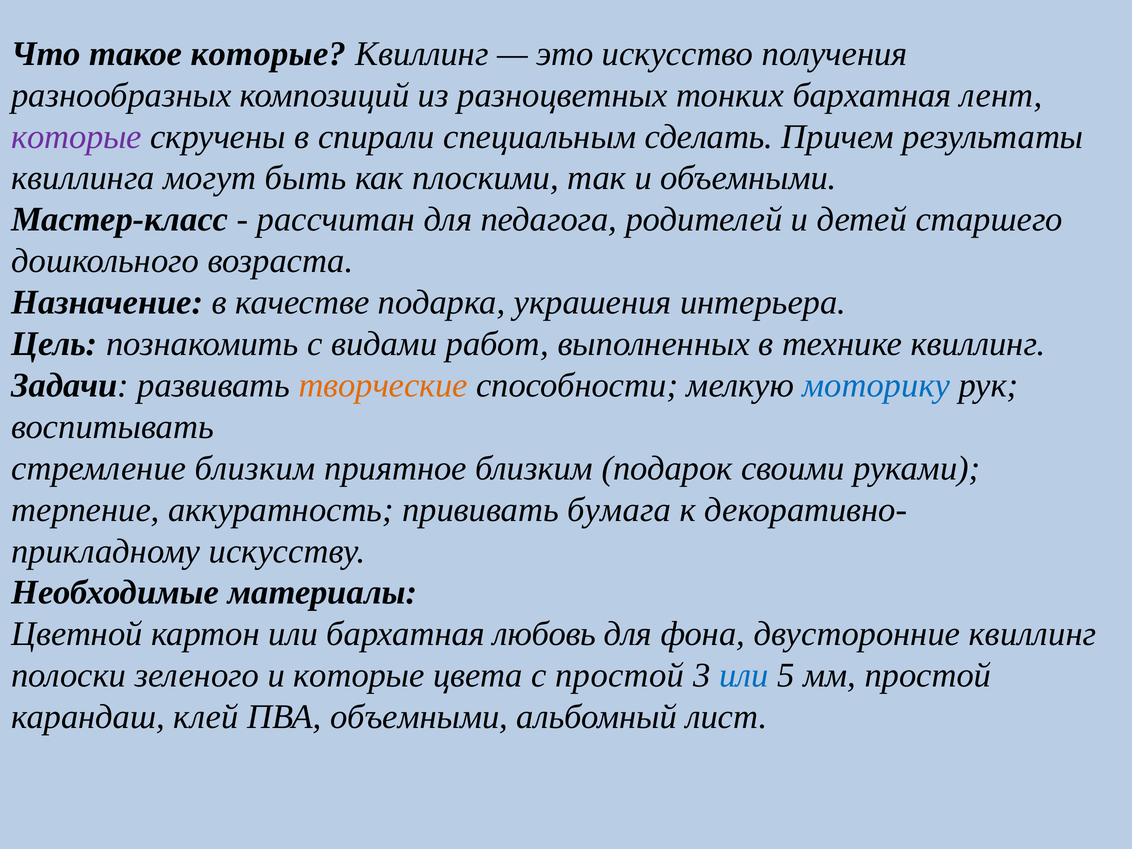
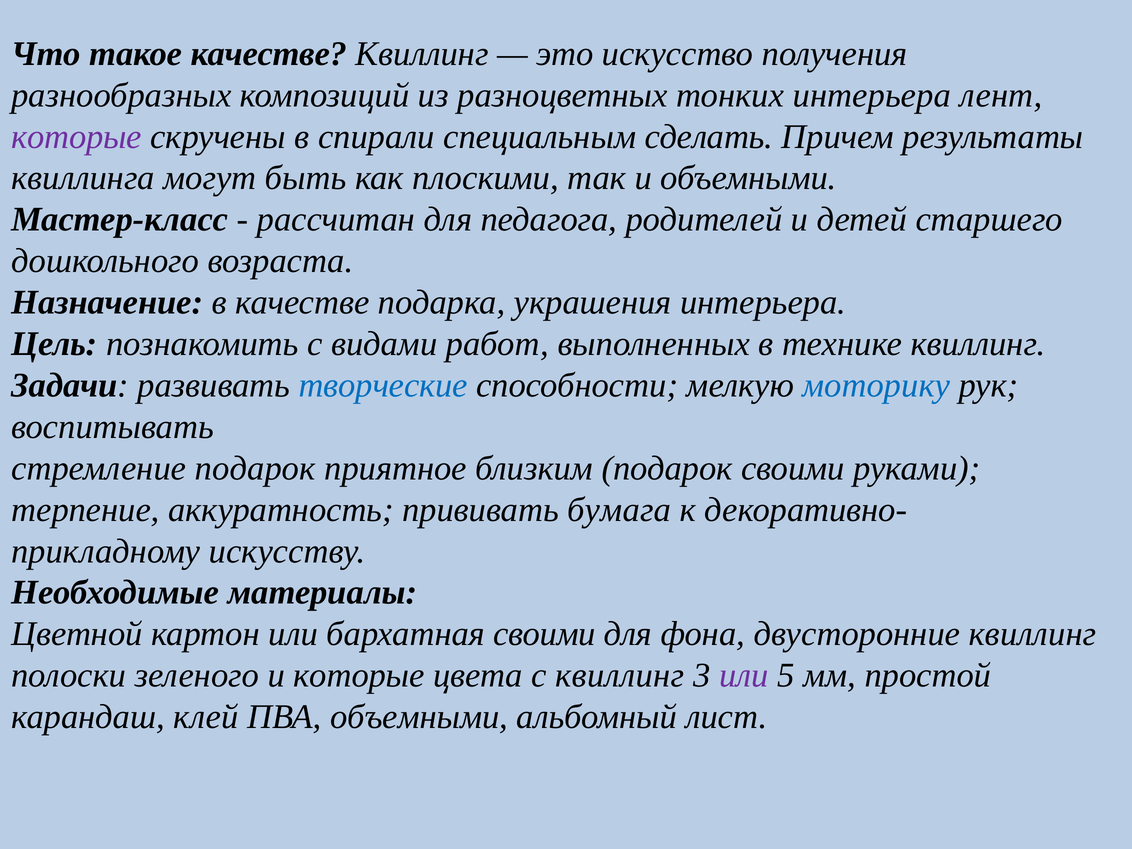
такое которые: которые -> качестве
тонких бархатная: бархатная -> интерьера
творческие colour: orange -> blue
стремление близким: близким -> подарок
бархатная любовь: любовь -> своими
с простой: простой -> квиллинг
или at (744, 675) colour: blue -> purple
